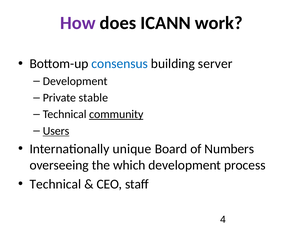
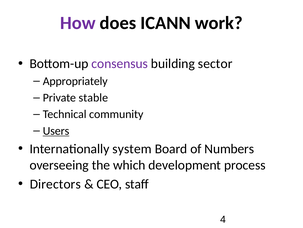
consensus colour: blue -> purple
server: server -> sector
Development at (75, 81): Development -> Appropriately
community underline: present -> none
unique: unique -> system
Technical at (55, 183): Technical -> Directors
